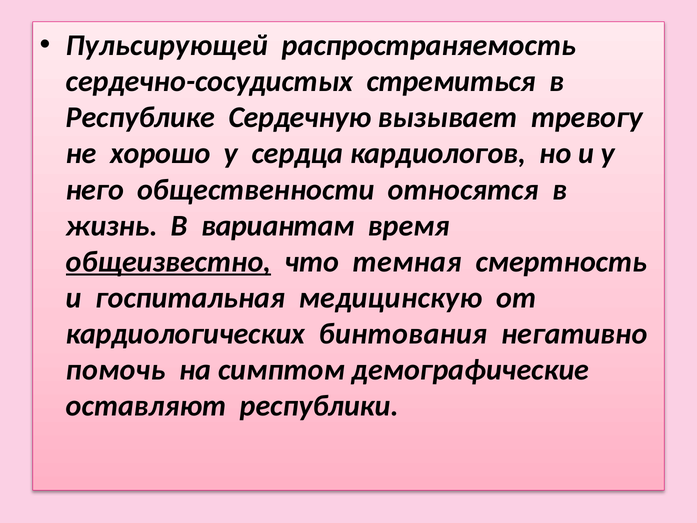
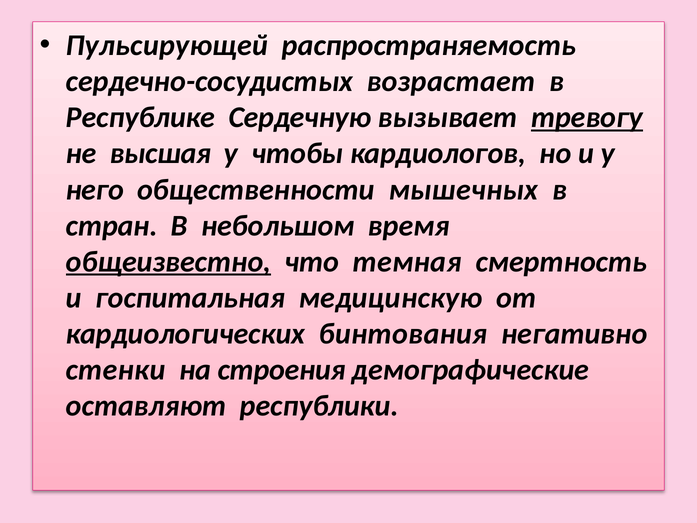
стремиться: стремиться -> возрастает
тревогу underline: none -> present
хорошо: хорошо -> высшая
сердца: сердца -> чтобы
относятся: относятся -> мышечных
жизнь: жизнь -> стран
вариантам: вариантам -> небольшом
помочь: помочь -> стенки
симптом: симптом -> строения
